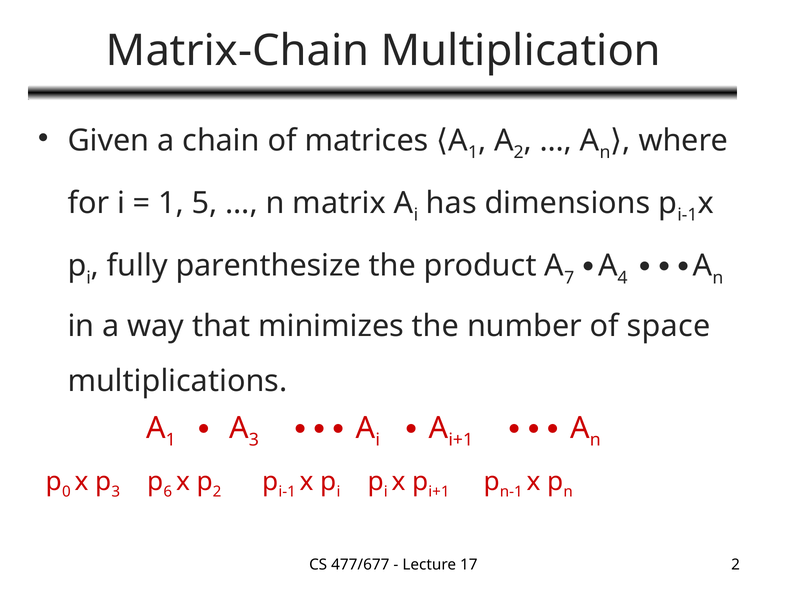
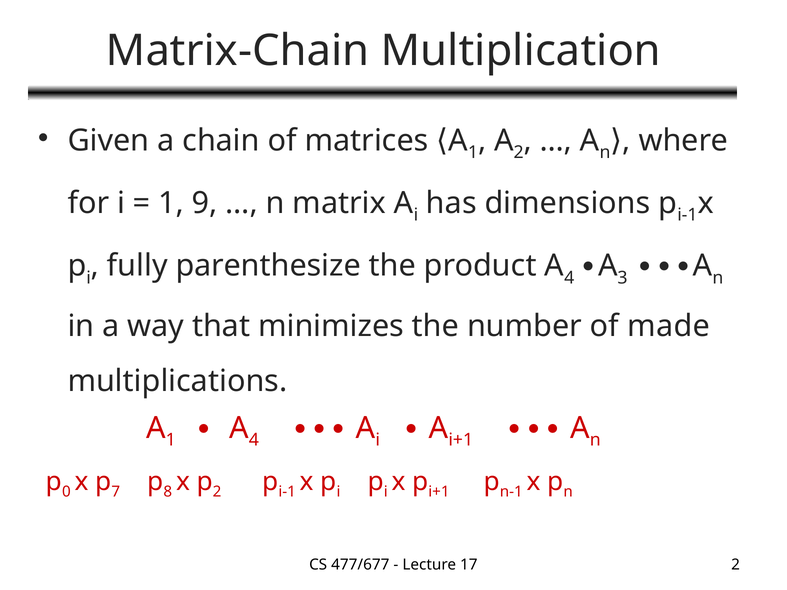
5: 5 -> 9
4: 4 -> 3
A 7: 7 -> 4
space: space -> made
3 at (254, 440): 3 -> 4
3 at (116, 492): 3 -> 7
6: 6 -> 8
